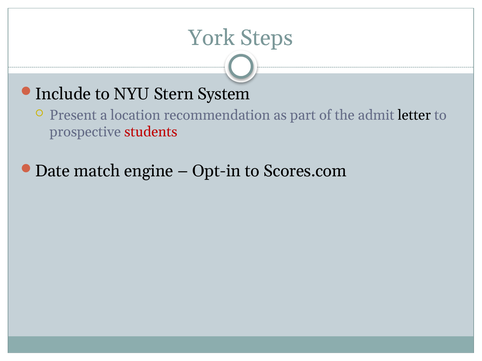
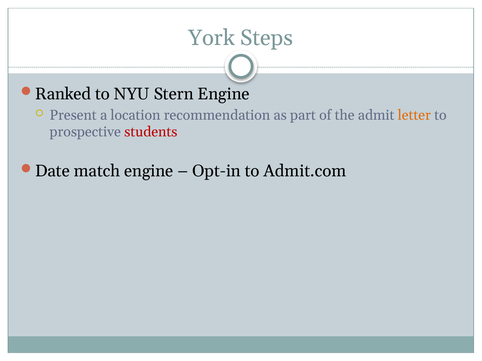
Include: Include -> Ranked
Stern System: System -> Engine
letter colour: black -> orange
Scores.com: Scores.com -> Admit.com
